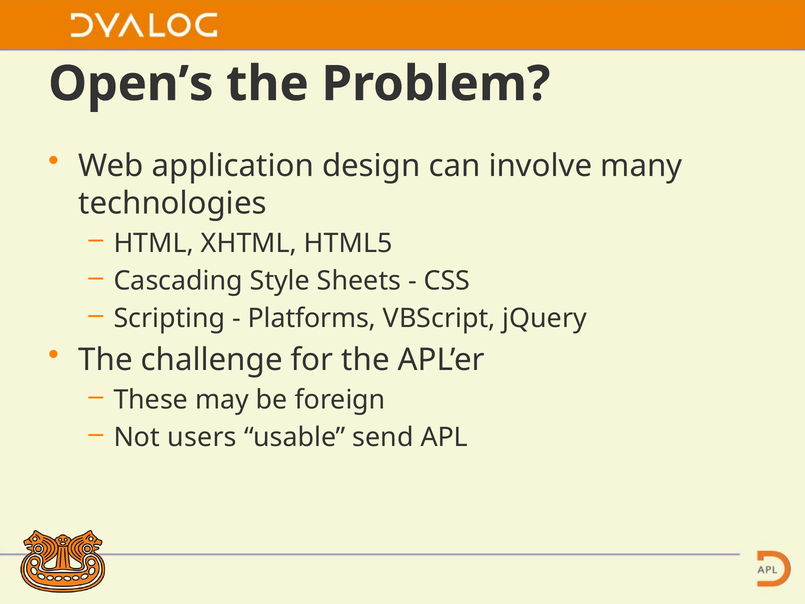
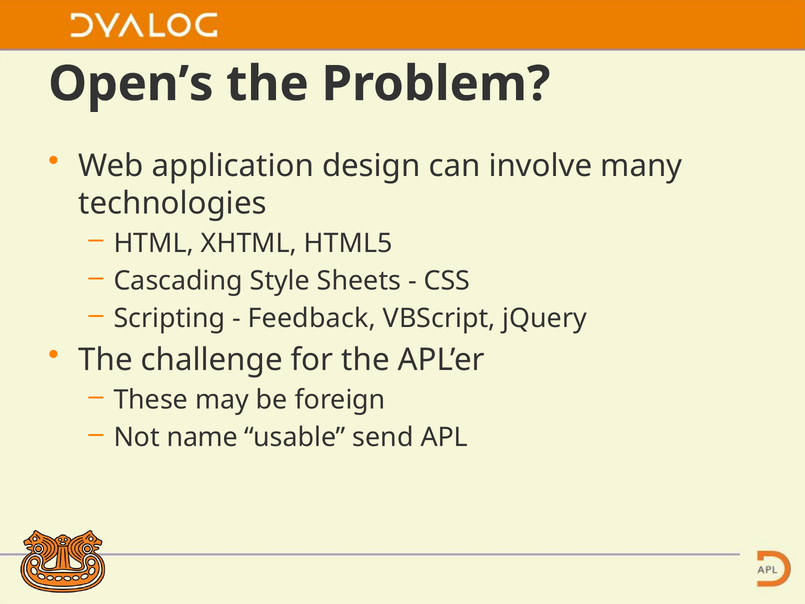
Platforms: Platforms -> Feedback
users: users -> name
